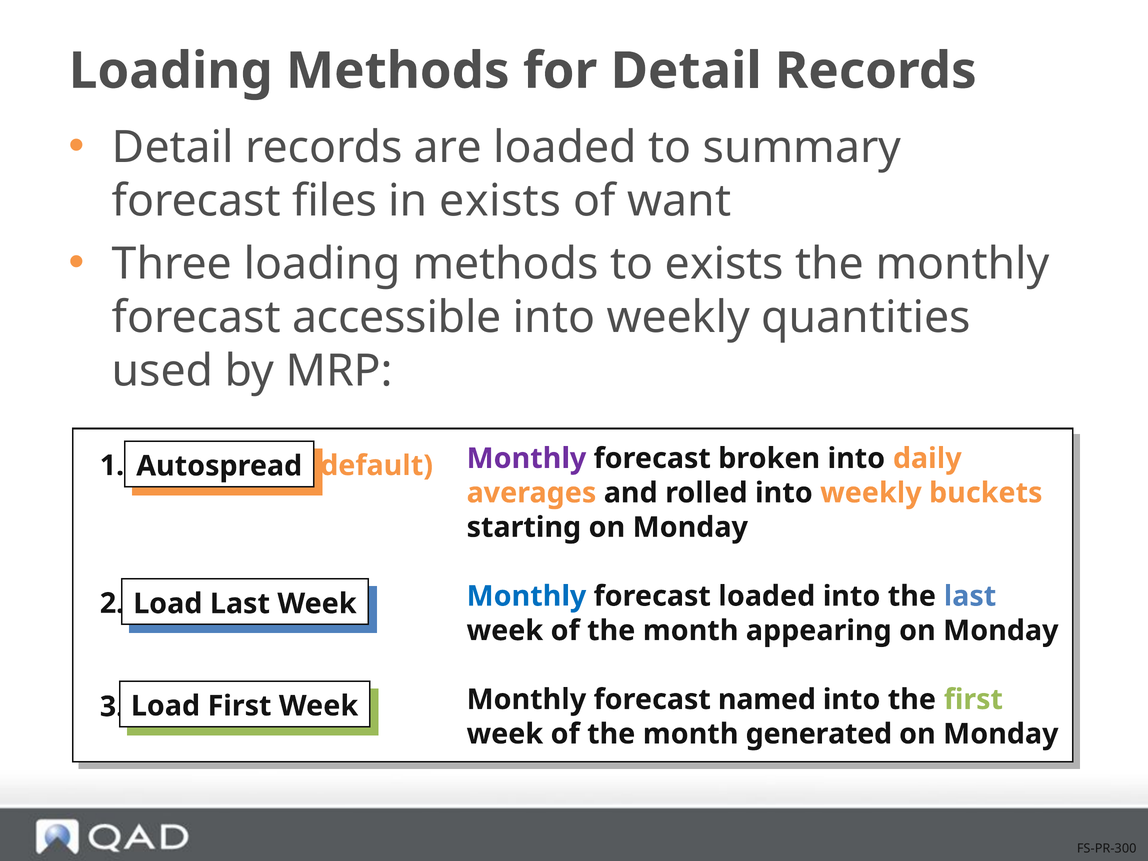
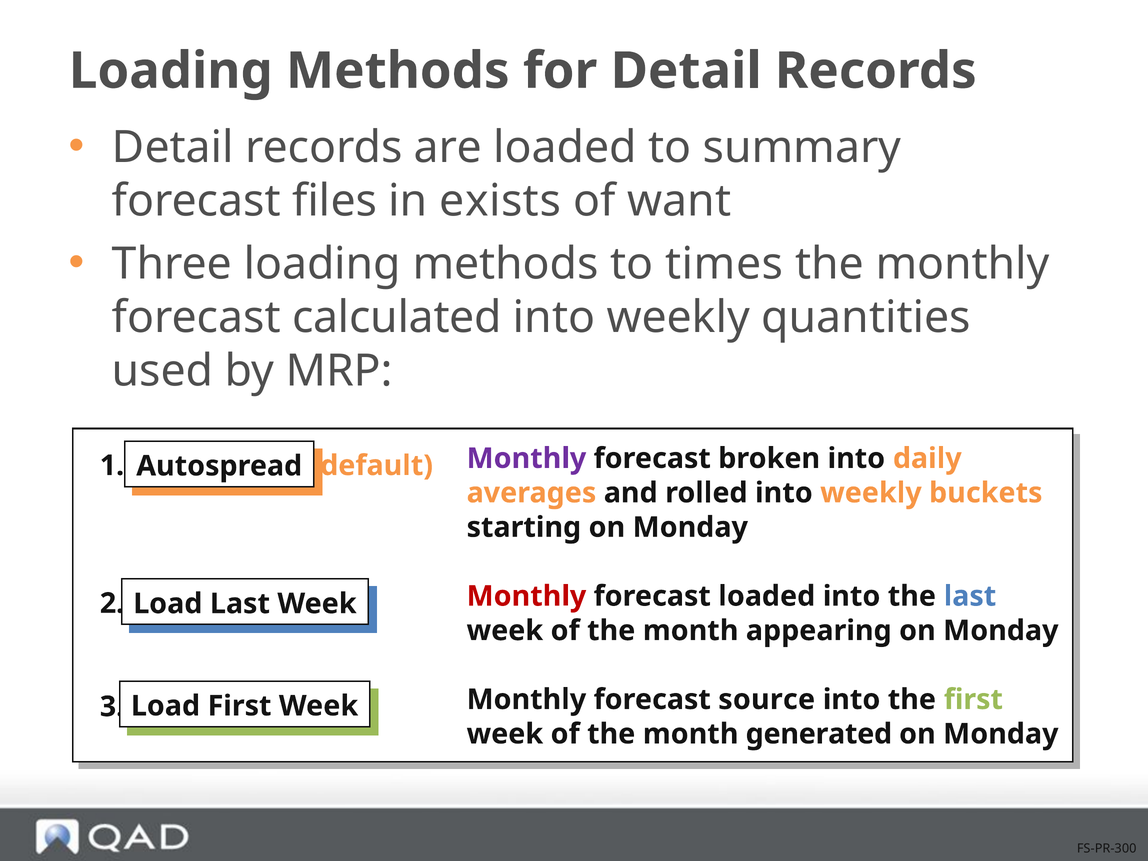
to exists: exists -> times
accessible: accessible -> calculated
Monthly at (526, 596) colour: blue -> red
named: named -> source
